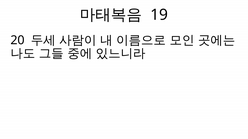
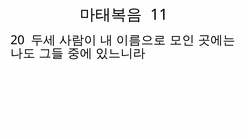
19: 19 -> 11
